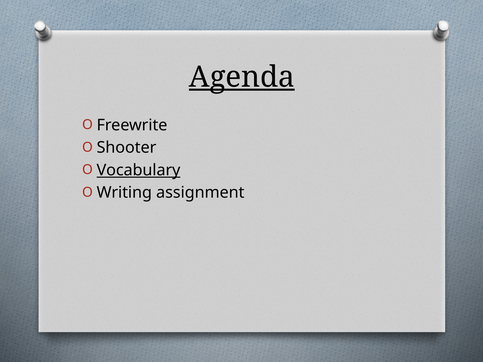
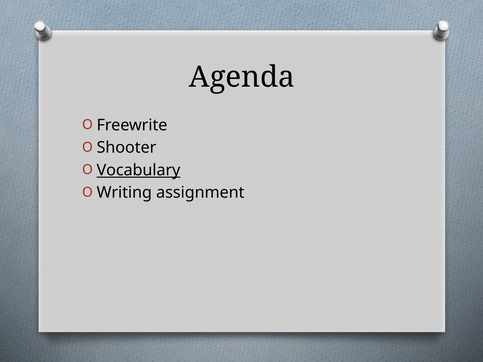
Agenda underline: present -> none
